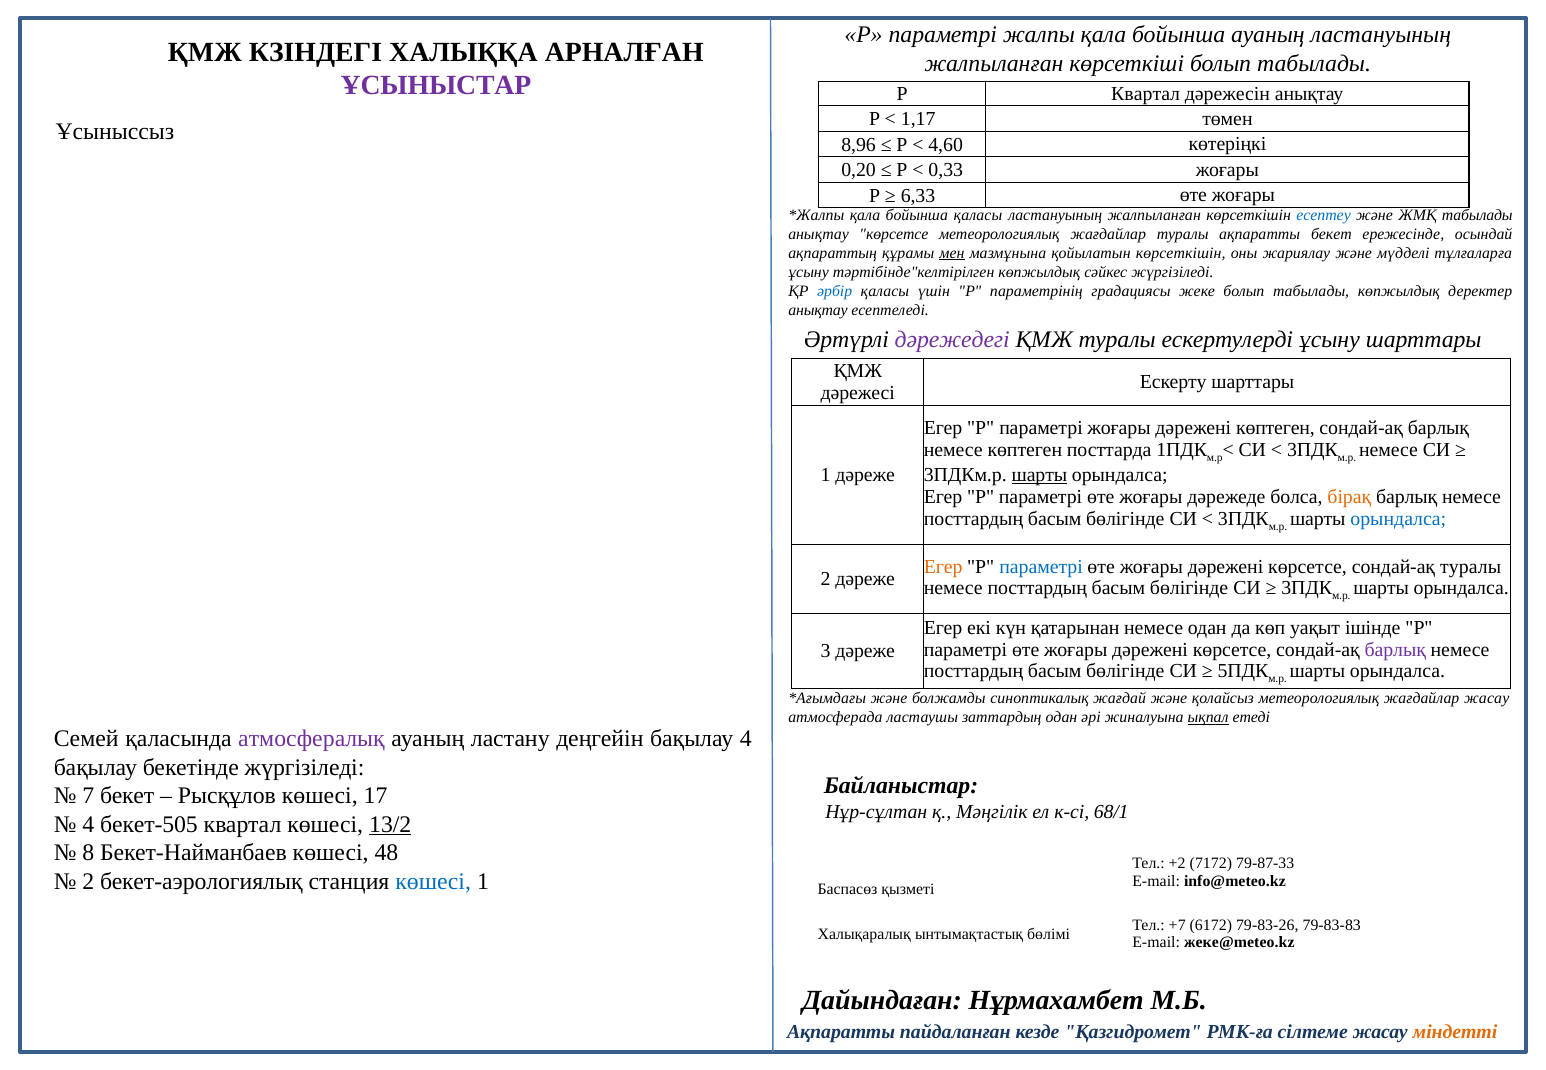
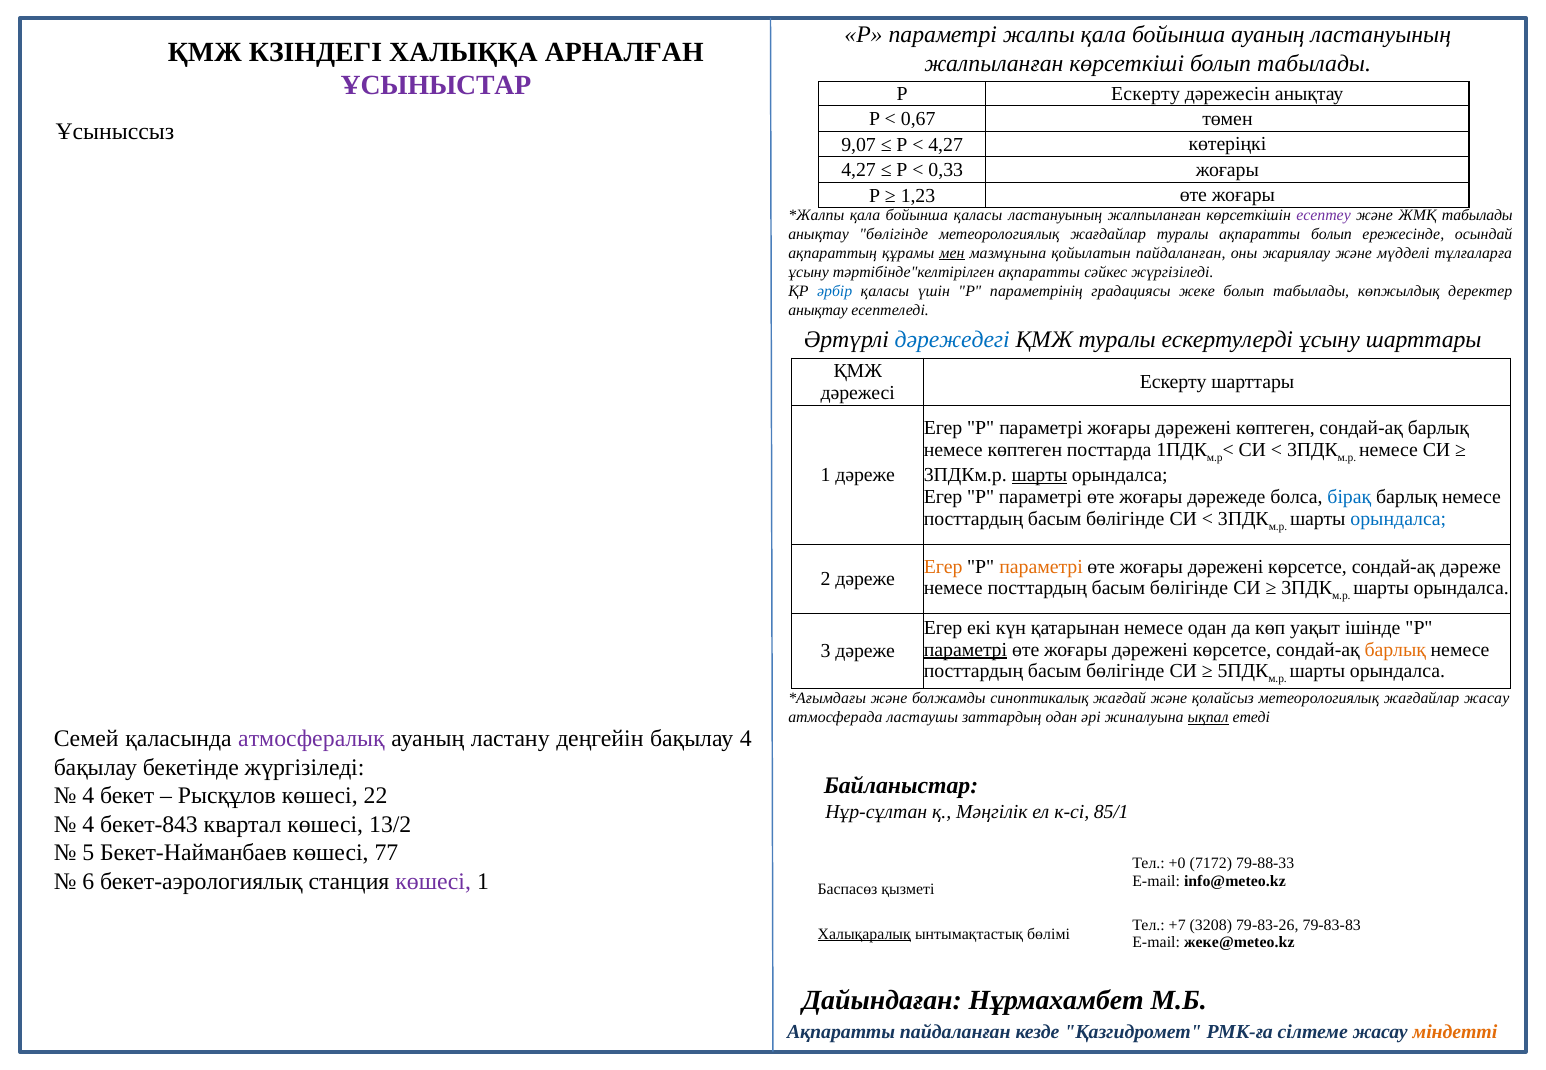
Р Квартал: Квартал -> Ескерту
1,17: 1,17 -> 0,67
8,96: 8,96 -> 9,07
4,60 at (946, 145): 4,60 -> 4,27
0,20 at (859, 170): 0,20 -> 4,27
6,33: 6,33 -> 1,23
есептеу colour: blue -> purple
анықтау көрсетсе: көрсетсе -> бөлігінде
ақпаратты бекет: бекет -> болып
қойылатын көрсеткішін: көрсеткішін -> пайдаланған
тәртібінде"келтірілген көпжылдық: көпжылдық -> ақпаратты
дәрежедегі colour: purple -> blue
бірақ colour: orange -> blue
параметрі at (1041, 567) colour: blue -> orange
сондай-ақ туралы: туралы -> дәреже
параметрі at (965, 650) underline: none -> present
барлық at (1395, 650) colour: purple -> orange
7 at (88, 796): 7 -> 4
17: 17 -> 22
68/1: 68/1 -> 85/1
бекет-505: бекет-505 -> бекет-843
13/2 underline: present -> none
8: 8 -> 5
48: 48 -> 77
+2: +2 -> +0
79-87-33: 79-87-33 -> 79-88-33
2 at (88, 882): 2 -> 6
көшесі at (433, 882) colour: blue -> purple
6172: 6172 -> 3208
Халықаралық underline: none -> present
